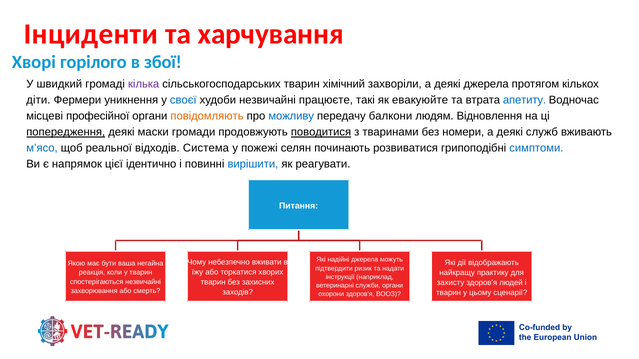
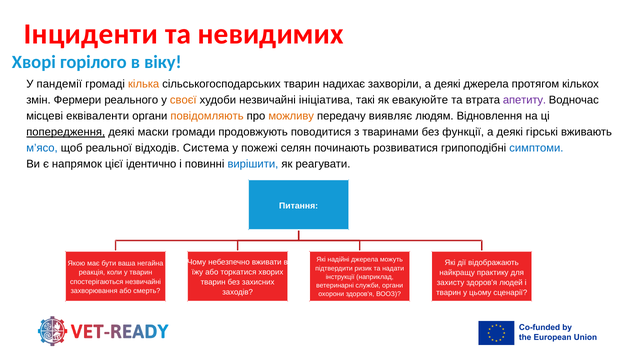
харчування: харчування -> невидимих
збої: збої -> віку
швидкий: швидкий -> пандемії
кілька colour: purple -> orange
хімічний: хімічний -> надихає
діти: діти -> змін
уникнення: уникнення -> реального
своєї colour: blue -> orange
працюєте: працюєте -> ініціатива
апетиту colour: blue -> purple
професійної: професійної -> еквіваленти
можливу colour: blue -> orange
балкони: балкони -> виявляє
поводитися underline: present -> none
номери: номери -> функції
служб: служб -> гірські
